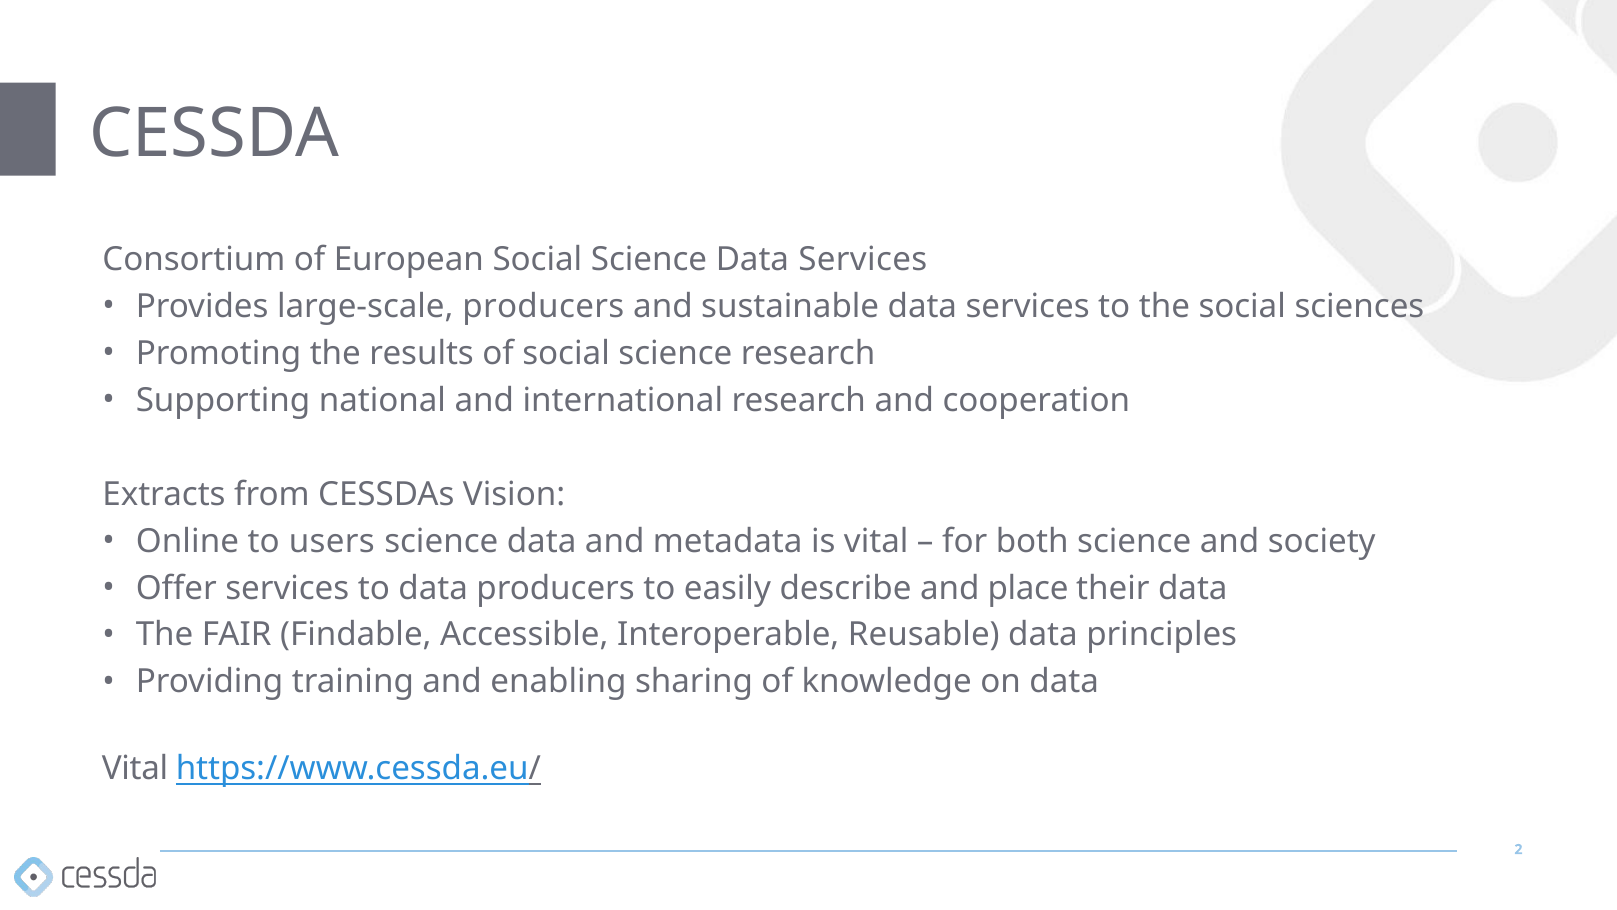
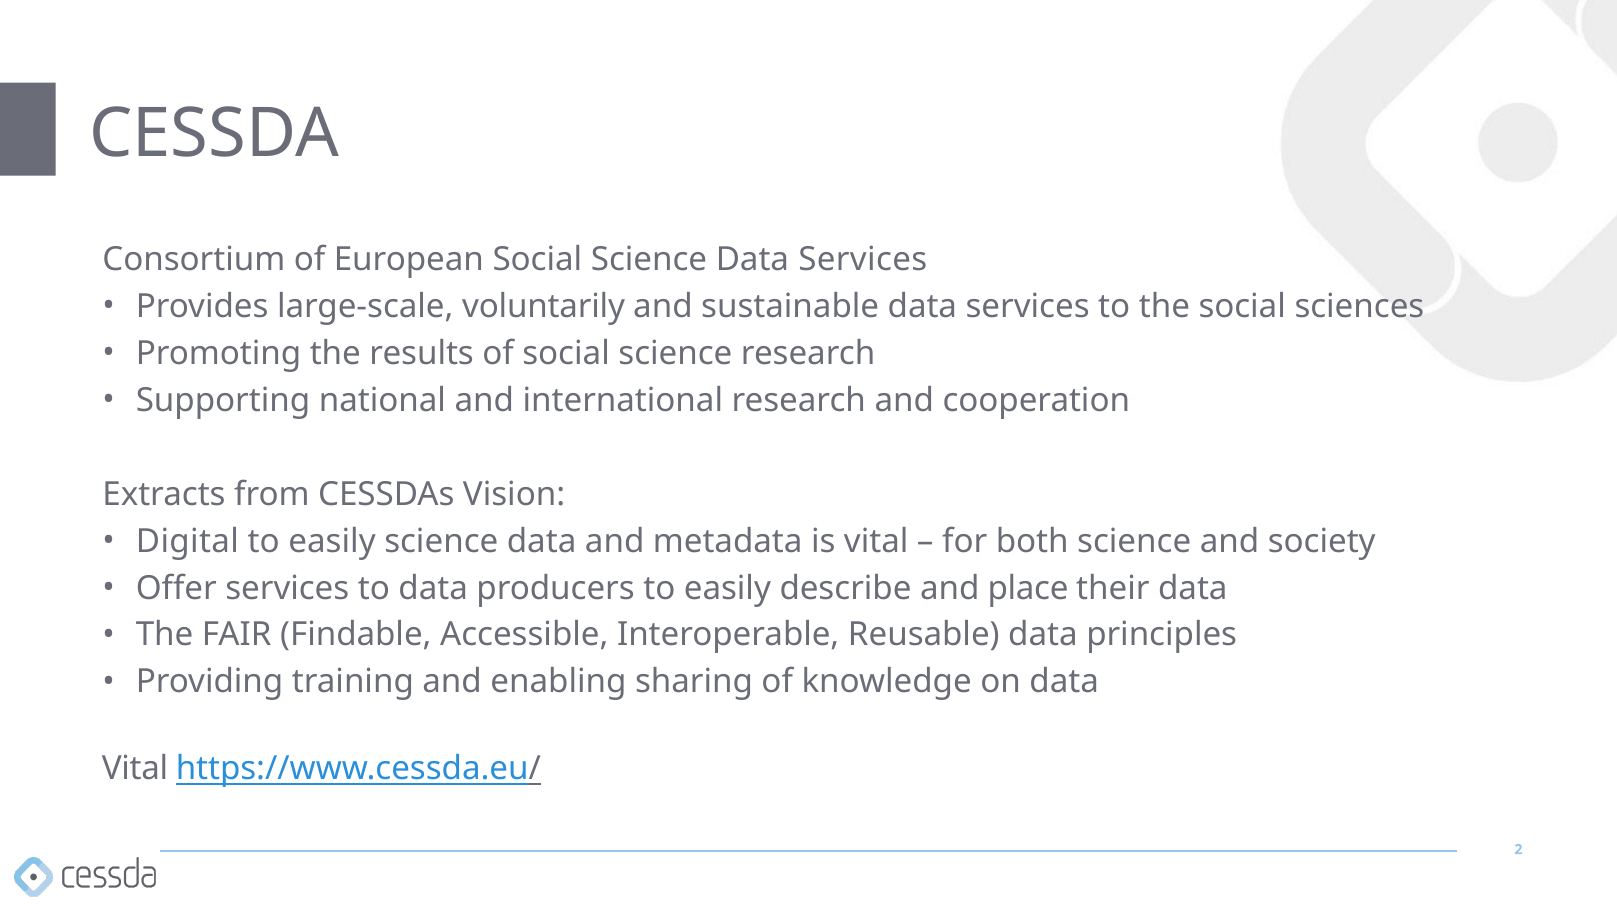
large-scale producers: producers -> voluntarily
Online: Online -> Digital
users at (332, 541): users -> easily
